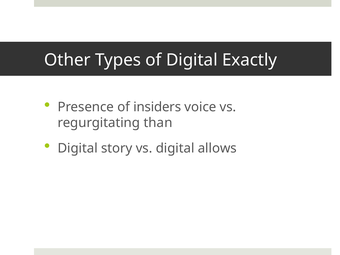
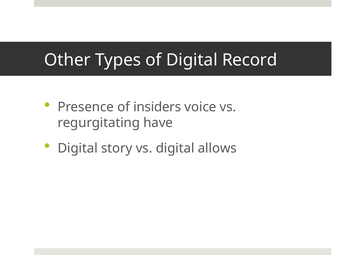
Exactly: Exactly -> Record
than: than -> have
